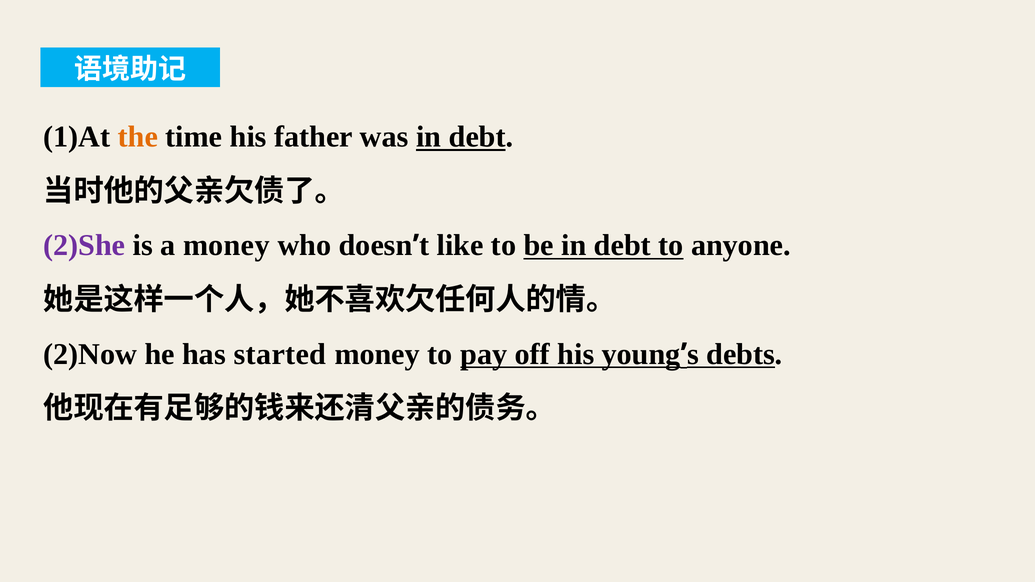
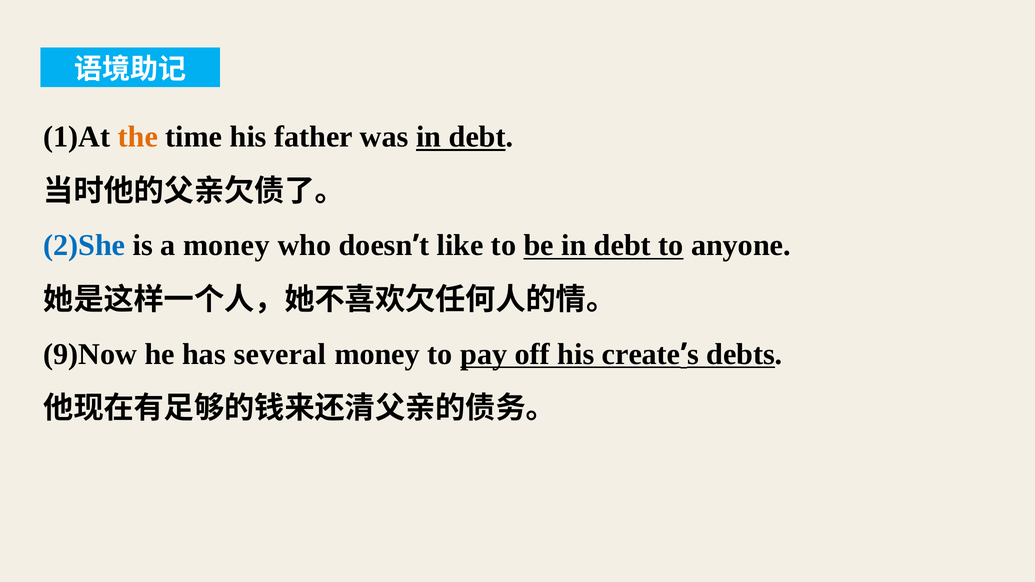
2)She colour: purple -> blue
2)Now: 2)Now -> 9)Now
started: started -> several
young: young -> create
